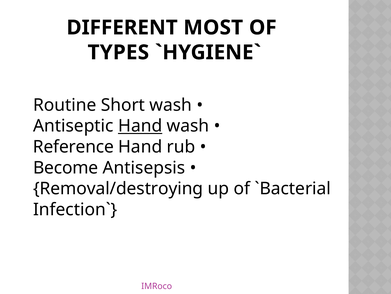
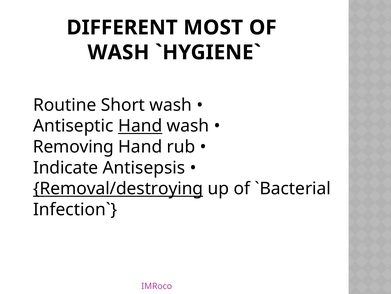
TYPES at (118, 52): TYPES -> WASH
Reference: Reference -> Removing
Become: Become -> Indicate
Removal/destroying underline: none -> present
